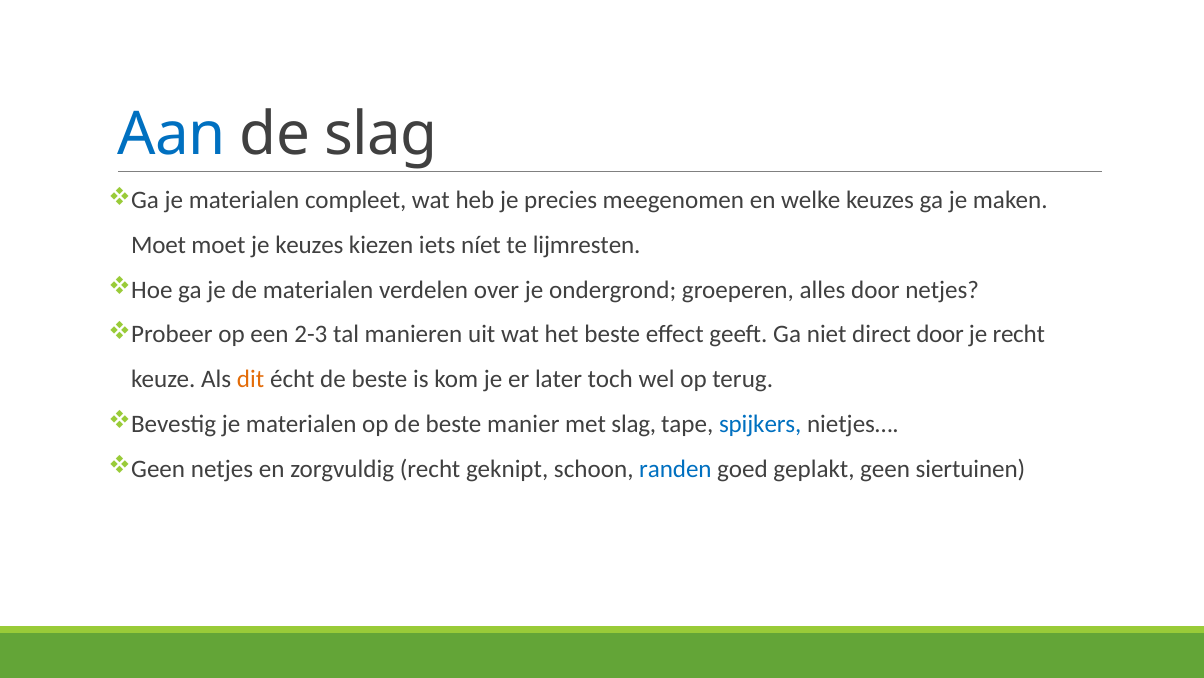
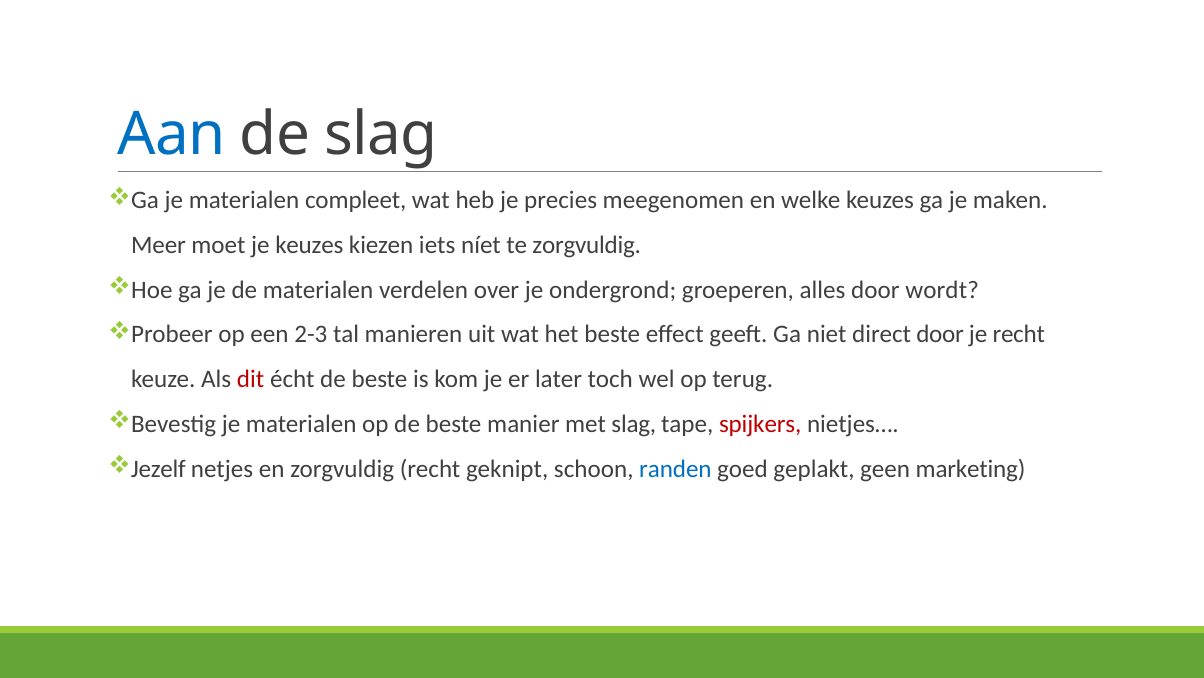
Moet at (159, 245): Moet -> Meer
te lijmresten: lijmresten -> zorgvuldig
door netjes: netjes -> wordt
dit colour: orange -> red
spijkers colour: blue -> red
Geen at (158, 468): Geen -> Jezelf
siertuinen: siertuinen -> marketing
